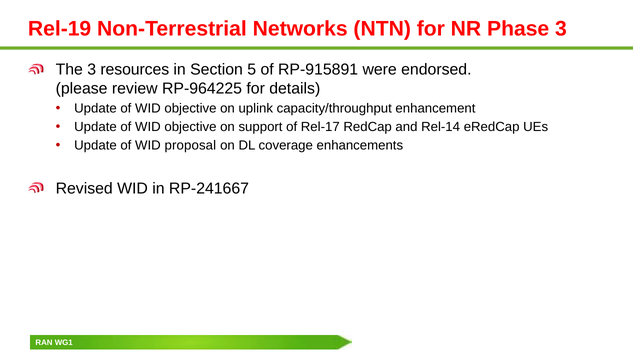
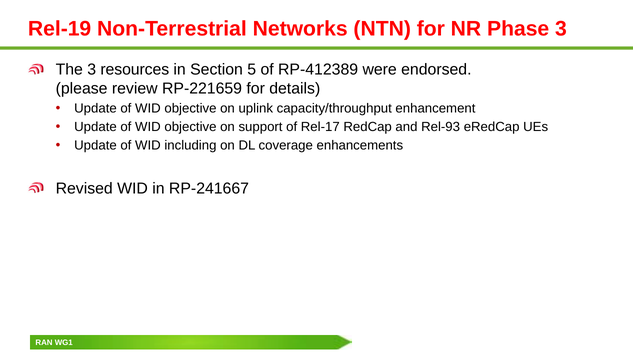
RP-915891: RP-915891 -> RP-412389
RP-964225: RP-964225 -> RP-221659
Rel-14: Rel-14 -> Rel-93
proposal: proposal -> including
